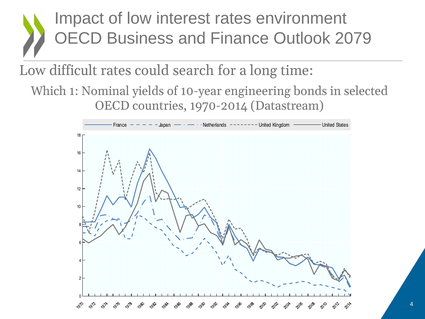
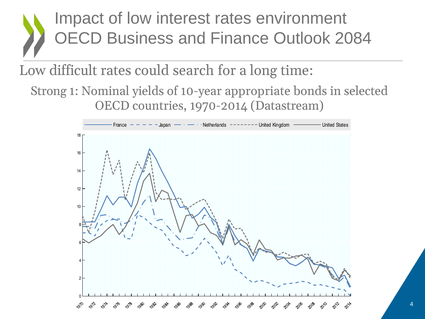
2079: 2079 -> 2084
Which: Which -> Strong
engineering: engineering -> appropriate
